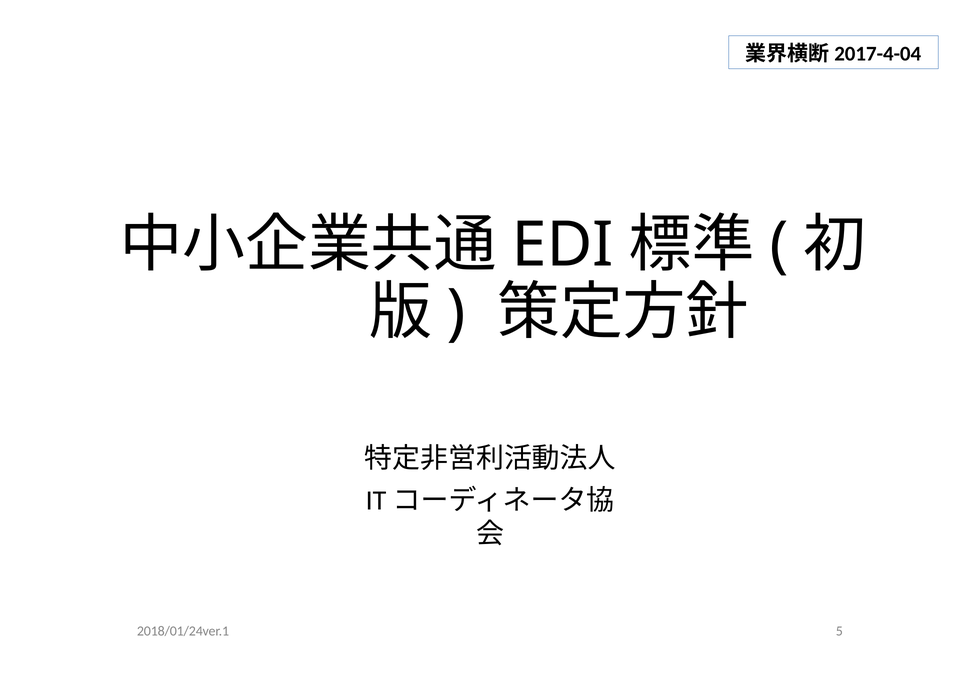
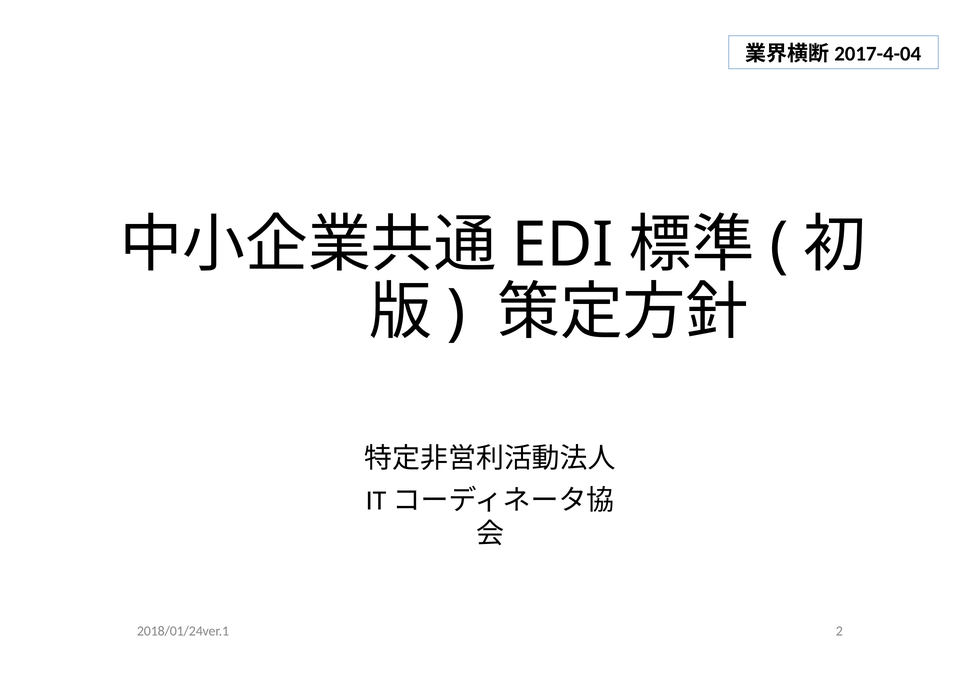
5: 5 -> 2
